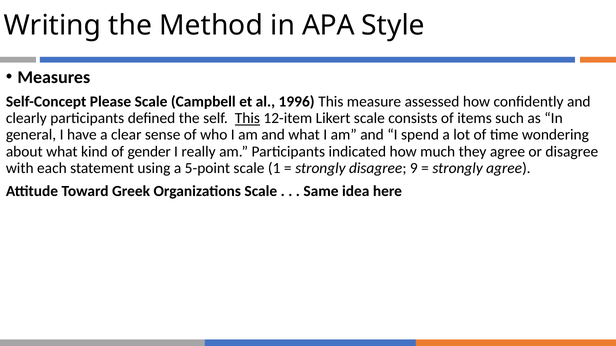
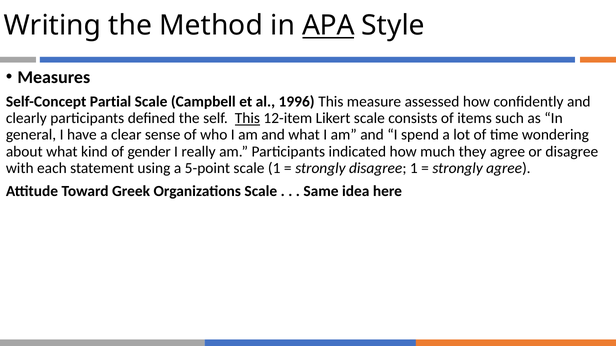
APA underline: none -> present
Please: Please -> Partial
disagree 9: 9 -> 1
